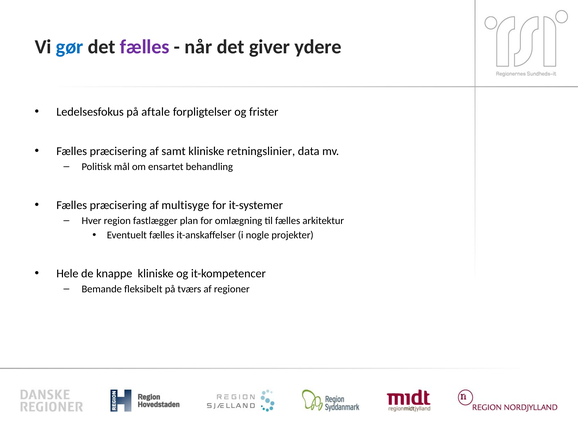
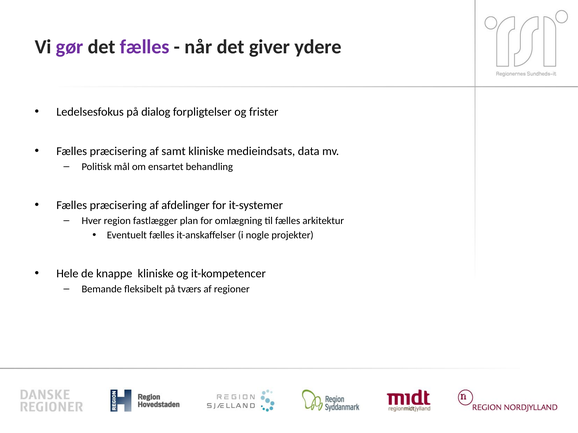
gør colour: blue -> purple
aftale: aftale -> dialog
retningslinier: retningslinier -> medieindsats
multisyge: multisyge -> afdelinger
